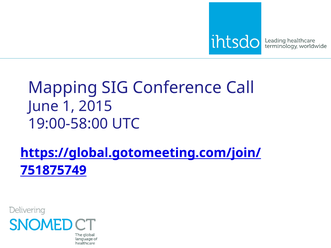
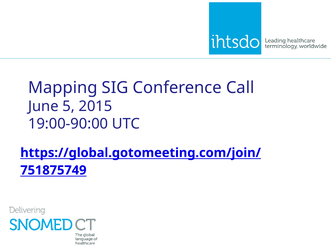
1: 1 -> 5
19:00-58:00: 19:00-58:00 -> 19:00-90:00
